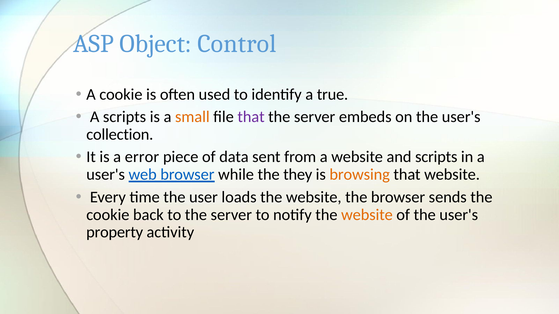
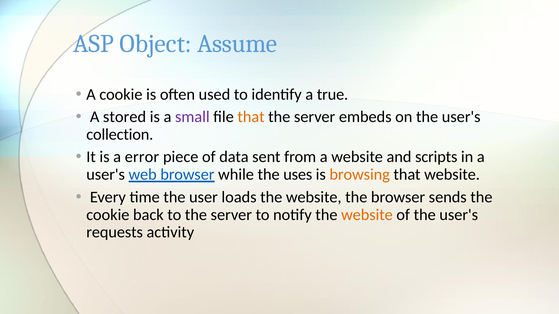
Control: Control -> Assume
A scripts: scripts -> stored
small colour: orange -> purple
that at (251, 117) colour: purple -> orange
they: they -> uses
property: property -> requests
